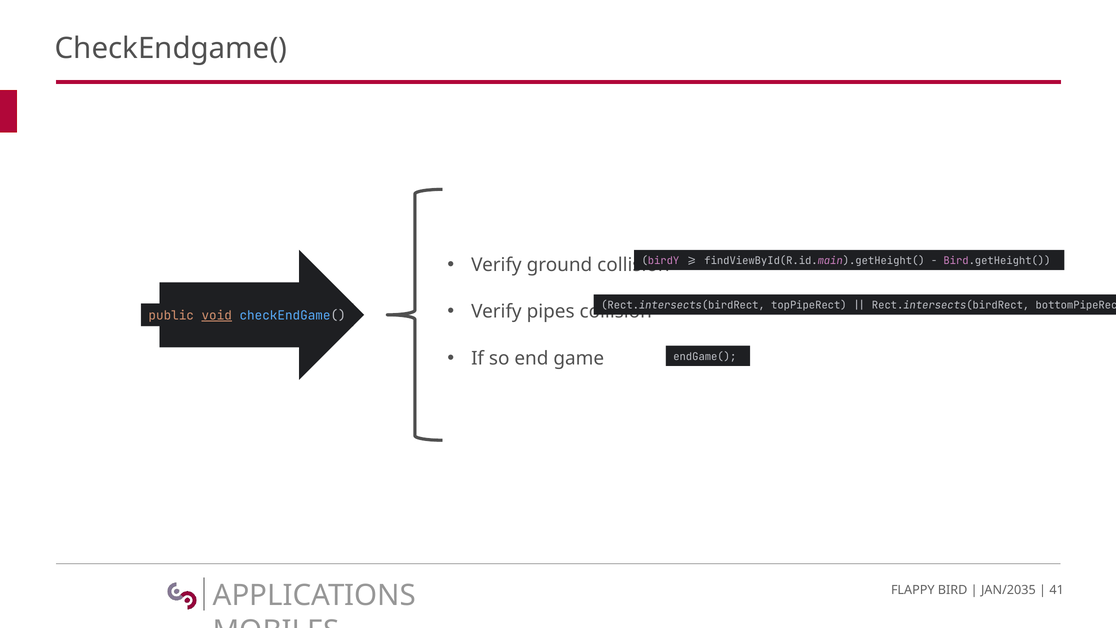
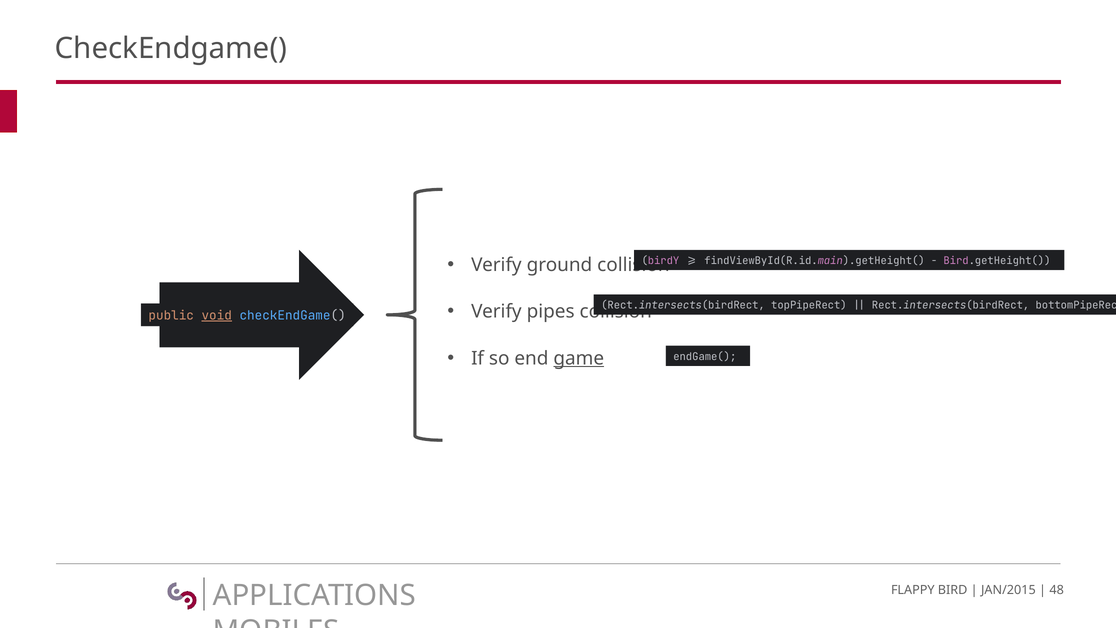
game underline: none -> present
JAN/2035: JAN/2035 -> JAN/2015
41: 41 -> 48
